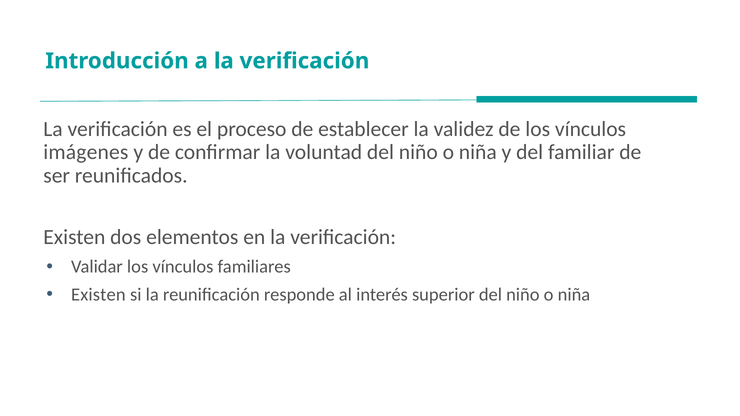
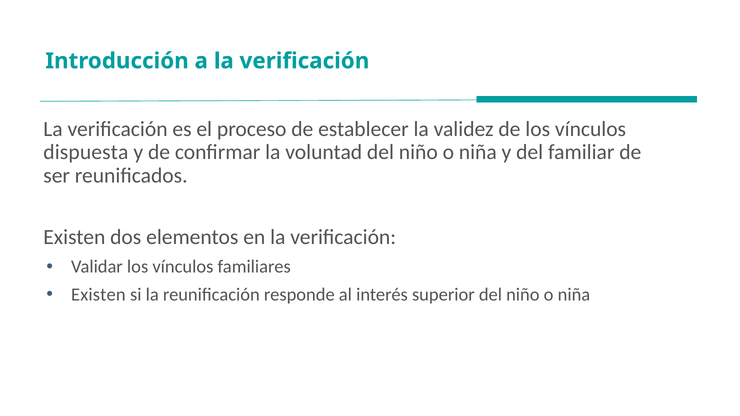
imágenes: imágenes -> dispuesta
